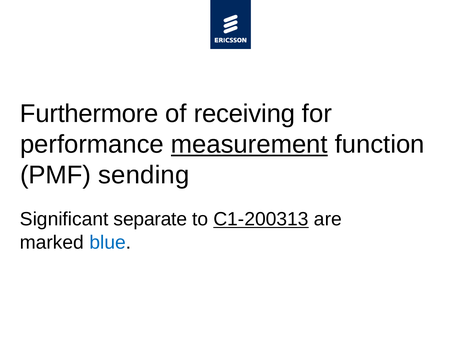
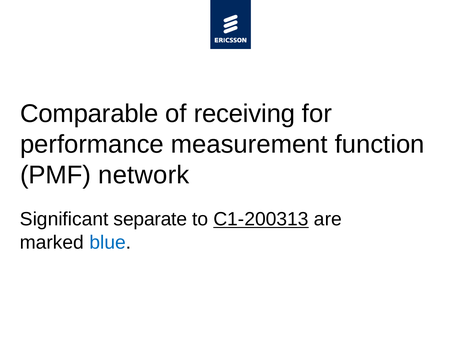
Furthermore: Furthermore -> Comparable
measurement underline: present -> none
sending: sending -> network
